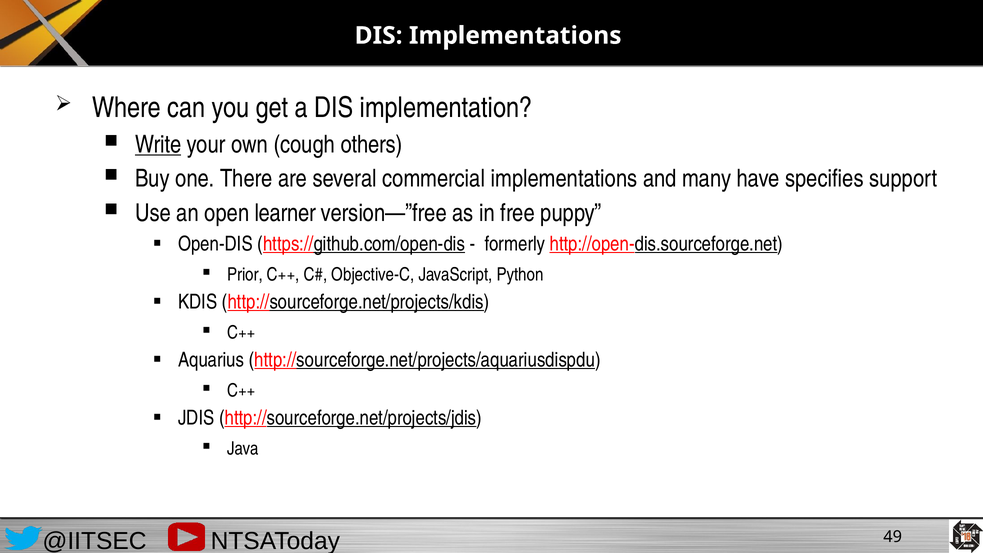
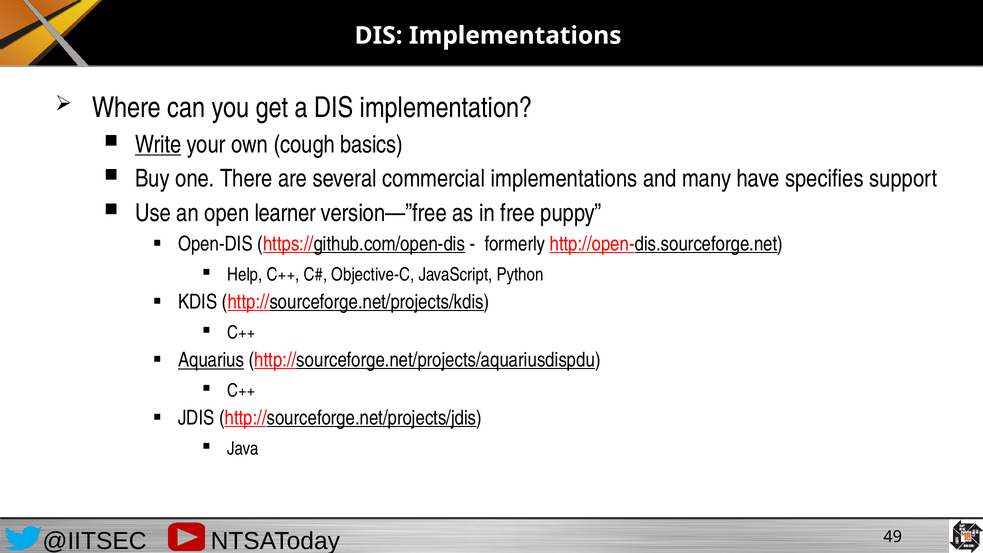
others: others -> basics
Prior: Prior -> Help
Aquarius underline: none -> present
